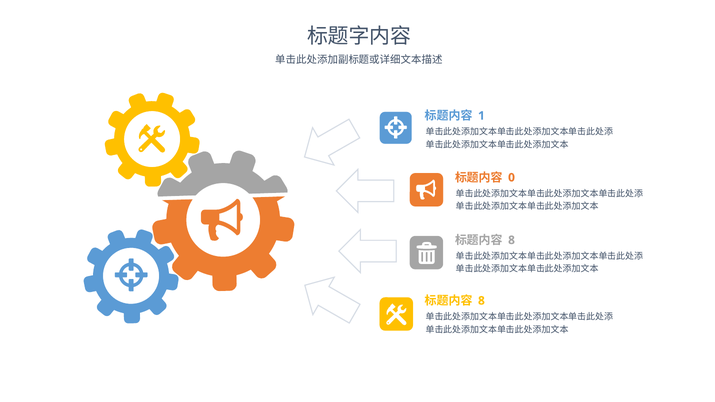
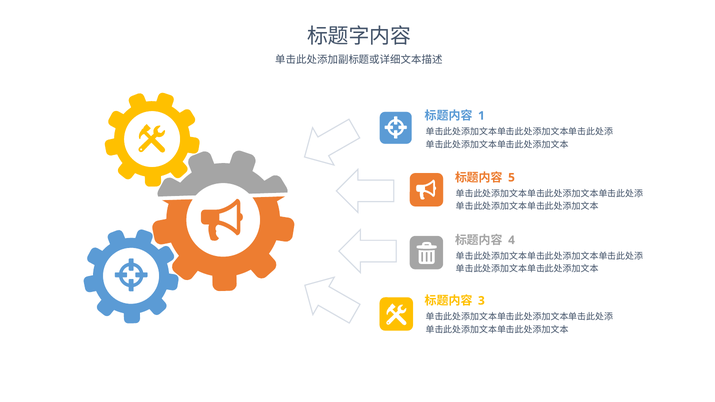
0: 0 -> 5
8 at (512, 240): 8 -> 4
8 at (481, 301): 8 -> 3
